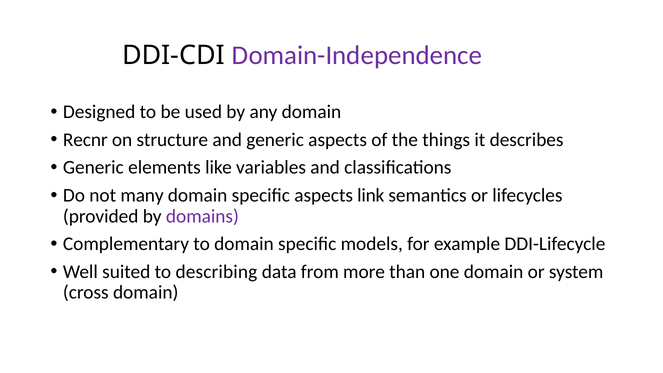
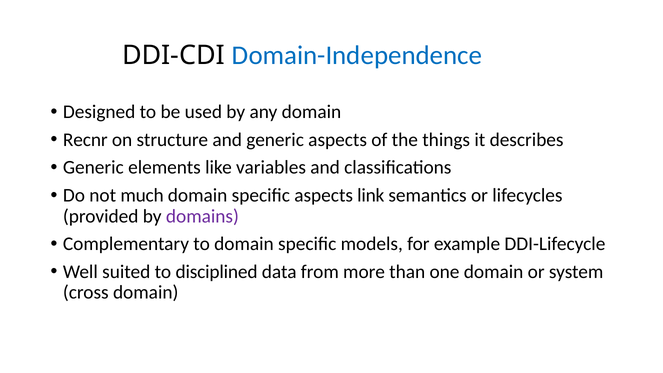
Domain-Independence colour: purple -> blue
many: many -> much
describing: describing -> disciplined
